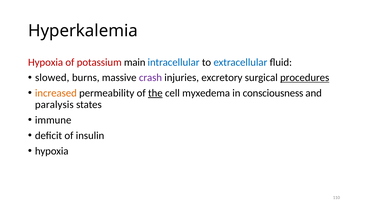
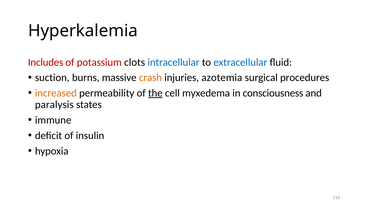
Hypoxia at (46, 62): Hypoxia -> Includes
main: main -> clots
slowed: slowed -> suction
crash colour: purple -> orange
excretory: excretory -> azotemia
procedures underline: present -> none
